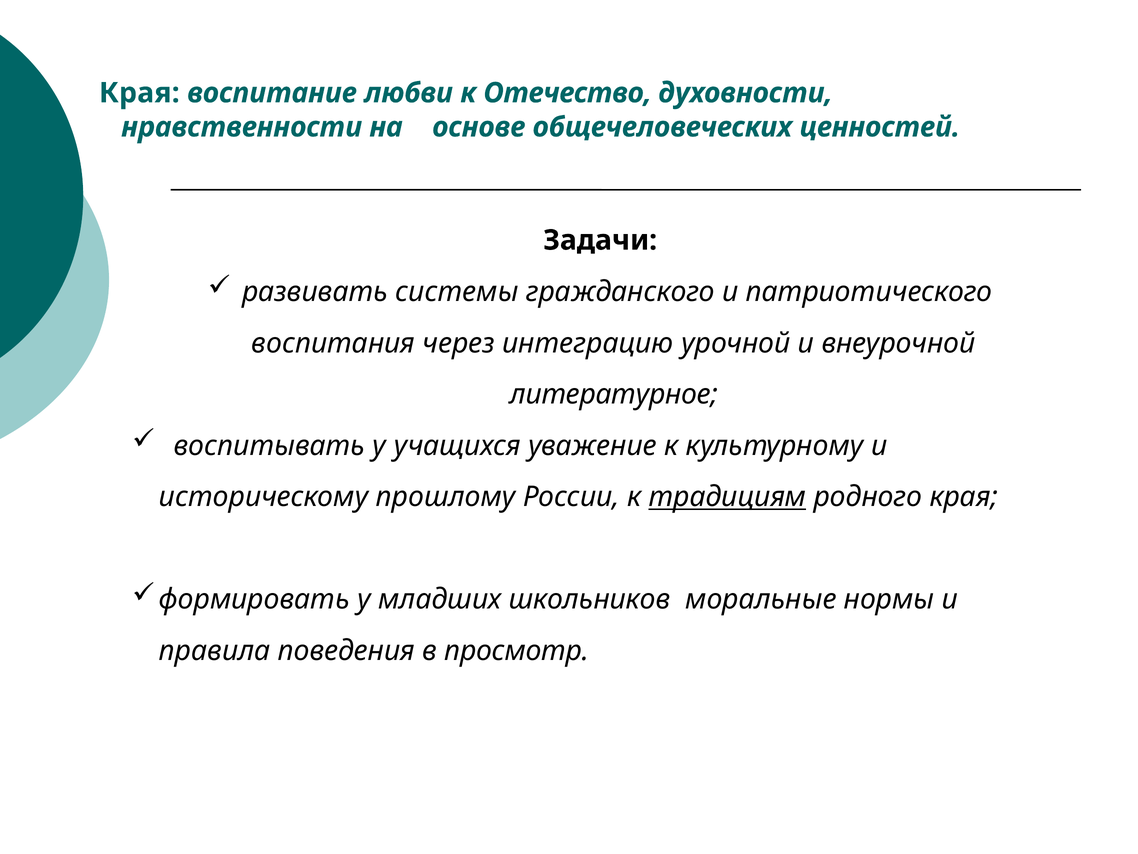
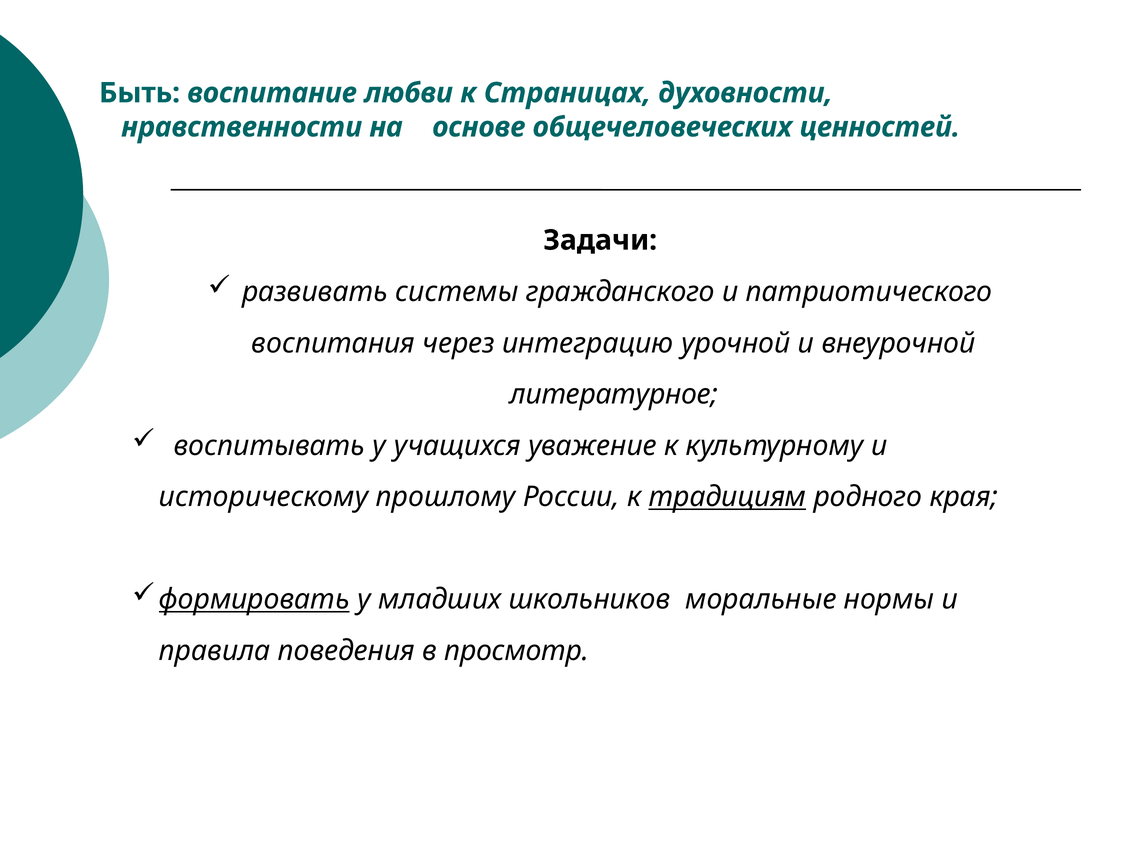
Края at (139, 93): Края -> Быть
Отечество: Отечество -> Страницах
формировать underline: none -> present
